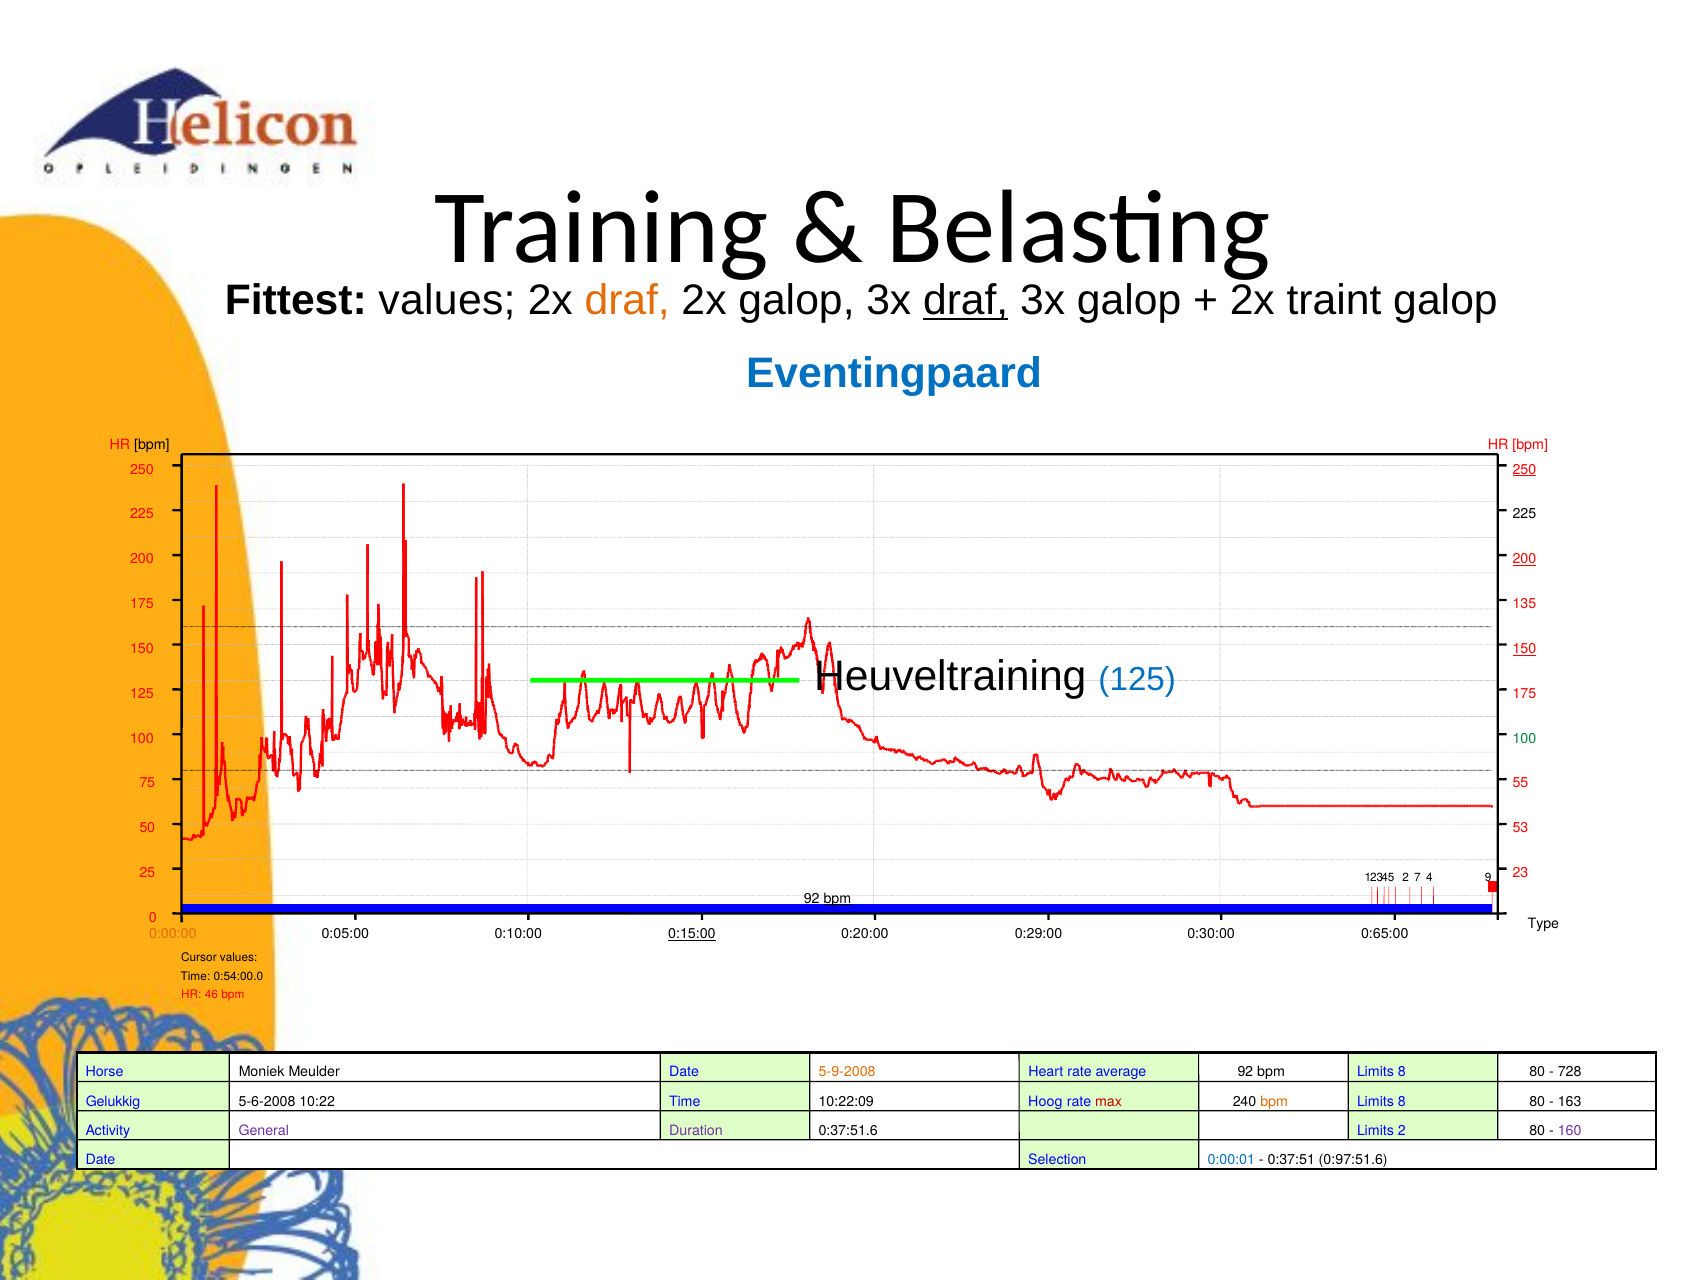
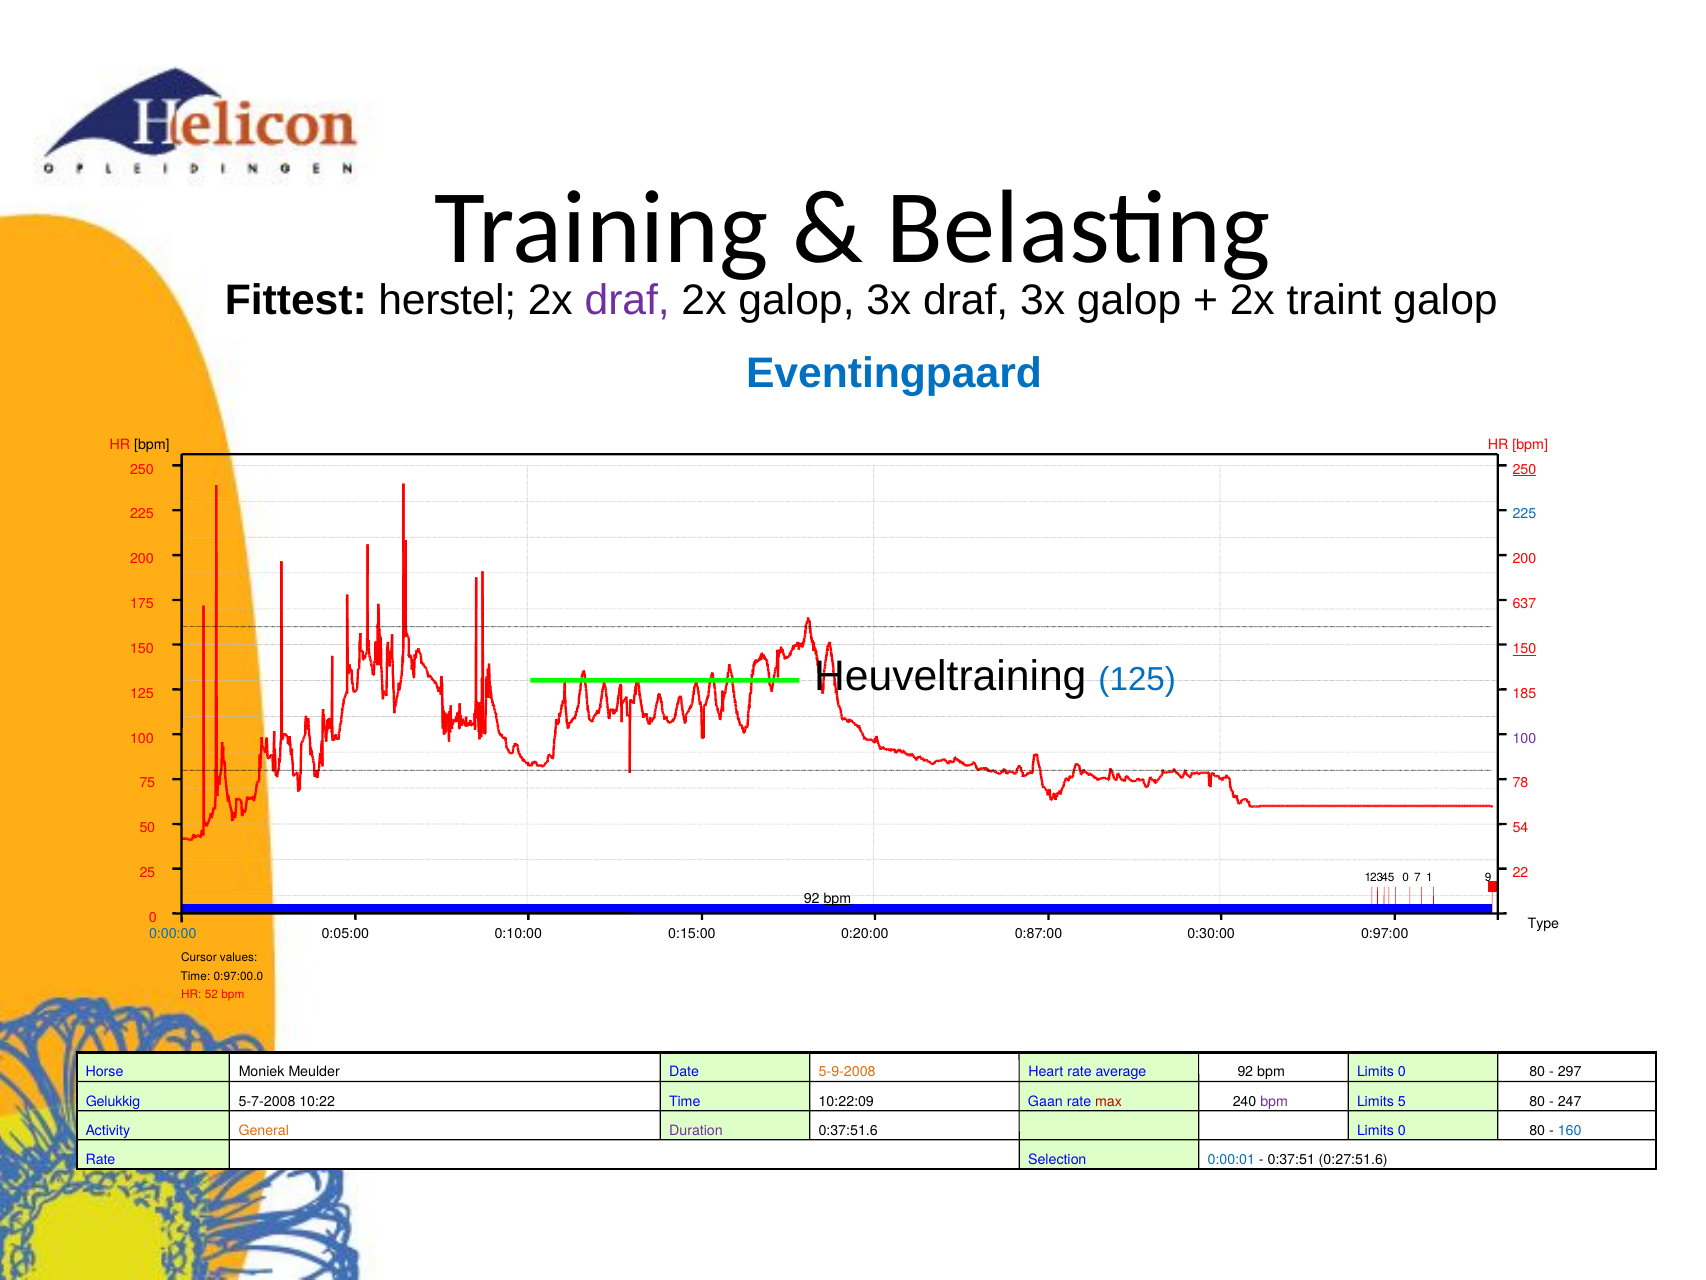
Fittest values: values -> herstel
draf at (627, 301) colour: orange -> purple
draf at (966, 301) underline: present -> none
225 at (1524, 514) colour: black -> blue
200 at (1524, 559) underline: present -> none
135: 135 -> 637
125 175: 175 -> 185
100 at (1524, 738) colour: green -> purple
55: 55 -> 78
53: 53 -> 54
23: 23 -> 22
2 at (1406, 877): 2 -> 0
4: 4 -> 1
0:00:00 colour: orange -> blue
0:15:00 underline: present -> none
0:29:00: 0:29:00 -> 0:87:00
0:65:00: 0:65:00 -> 0:97:00
0:54:00.0: 0:54:00.0 -> 0:97:00.0
46: 46 -> 52
8 at (1402, 1072): 8 -> 0
728: 728 -> 297
5-6-2008: 5-6-2008 -> 5-7-2008
Hoog: Hoog -> Gaan
bpm at (1274, 1101) colour: orange -> purple
8 at (1402, 1101): 8 -> 5
163: 163 -> 247
General colour: purple -> orange
2 at (1402, 1130): 2 -> 0
160 colour: purple -> blue
Date at (101, 1159): Date -> Rate
0:97:51.6: 0:97:51.6 -> 0:27:51.6
